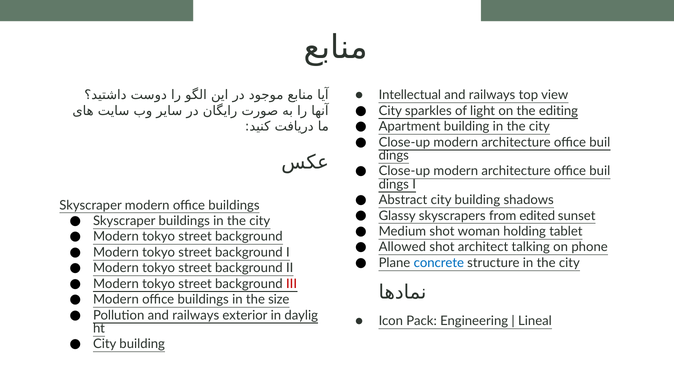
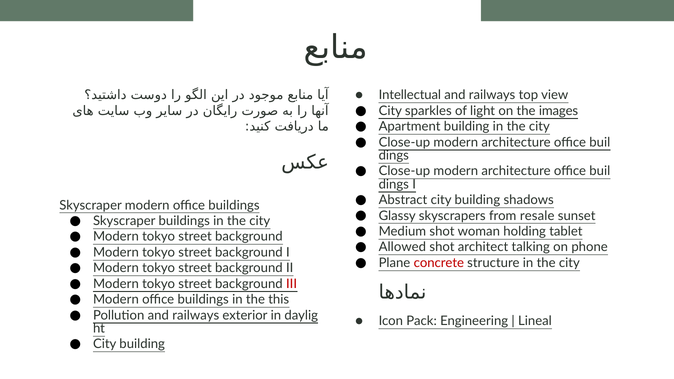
editing: editing -> images
edited: edited -> resale
concrete colour: blue -> red
size: size -> this
